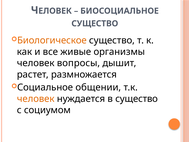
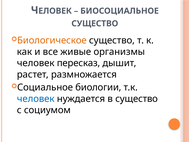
вопросы: вопросы -> пересказ
общении: общении -> биологии
человек at (36, 99) colour: orange -> blue
